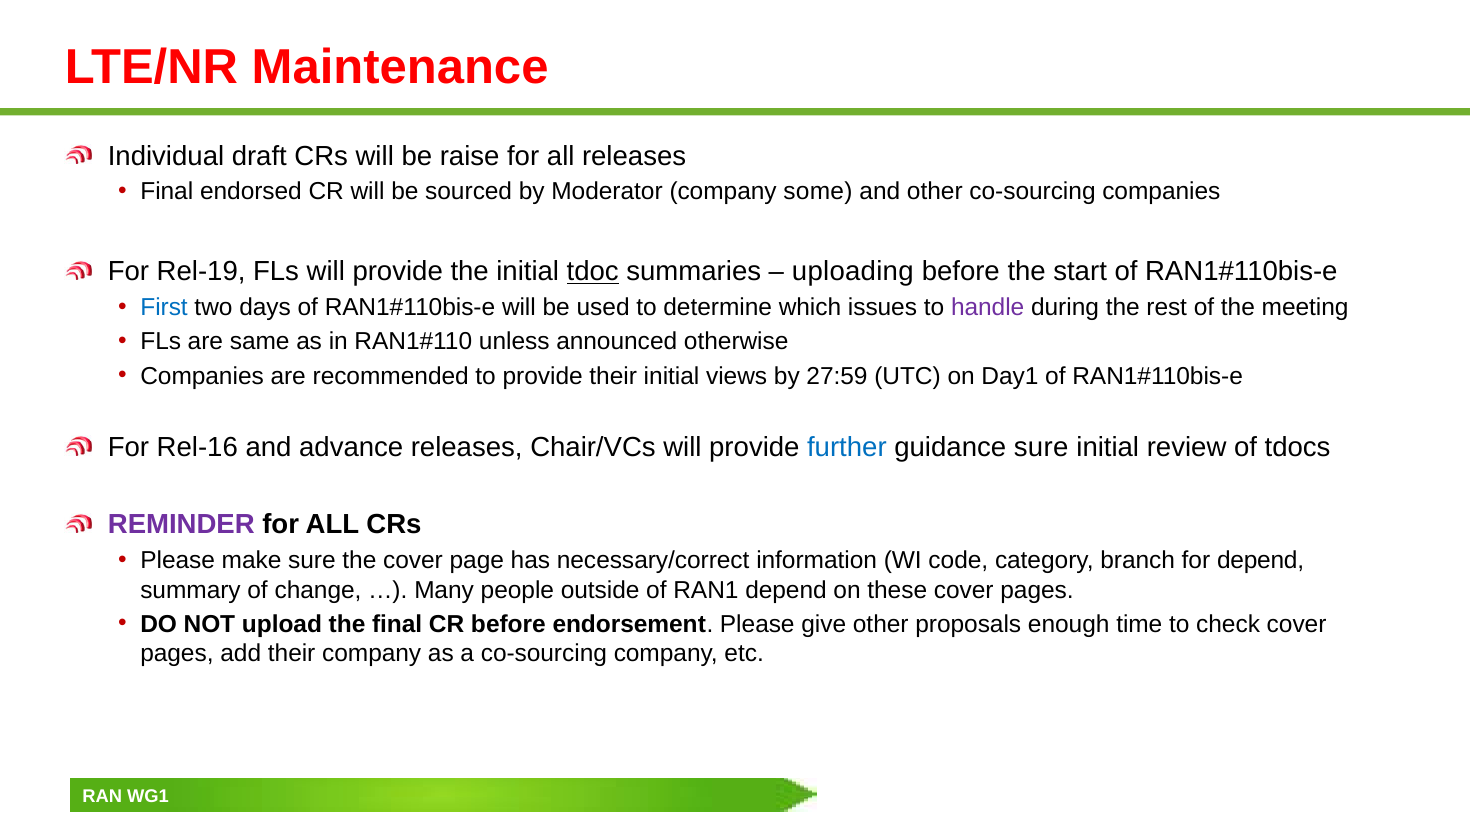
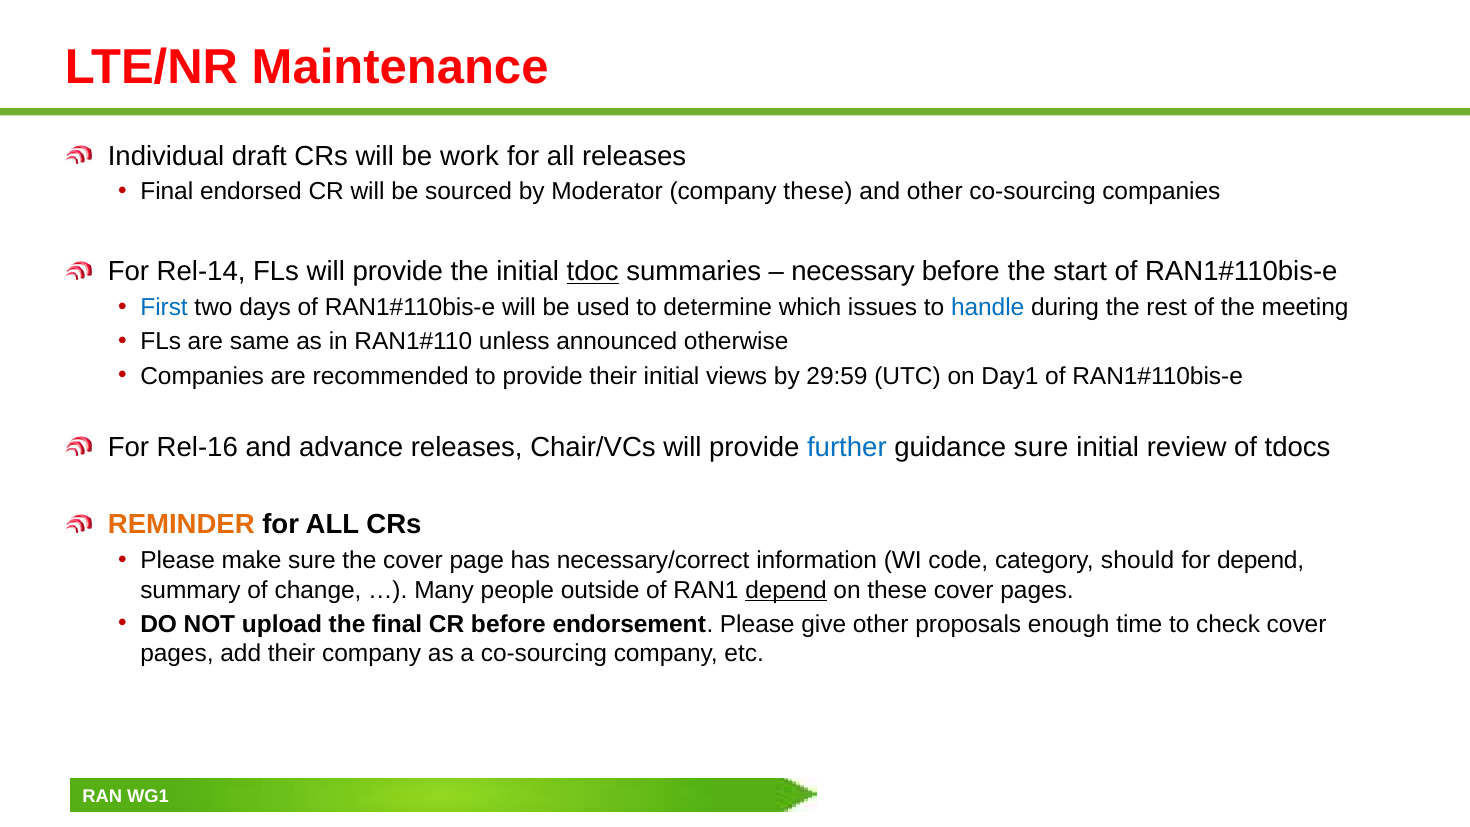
raise: raise -> work
company some: some -> these
Rel-19: Rel-19 -> Rel-14
uploading: uploading -> necessary
handle colour: purple -> blue
27:59: 27:59 -> 29:59
REMINDER colour: purple -> orange
branch: branch -> should
depend at (786, 590) underline: none -> present
